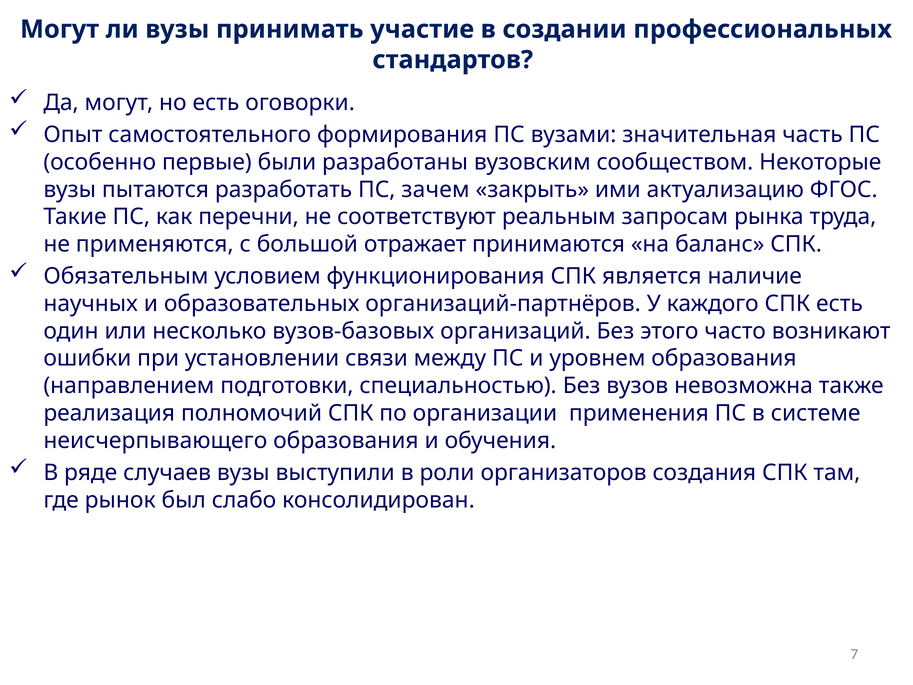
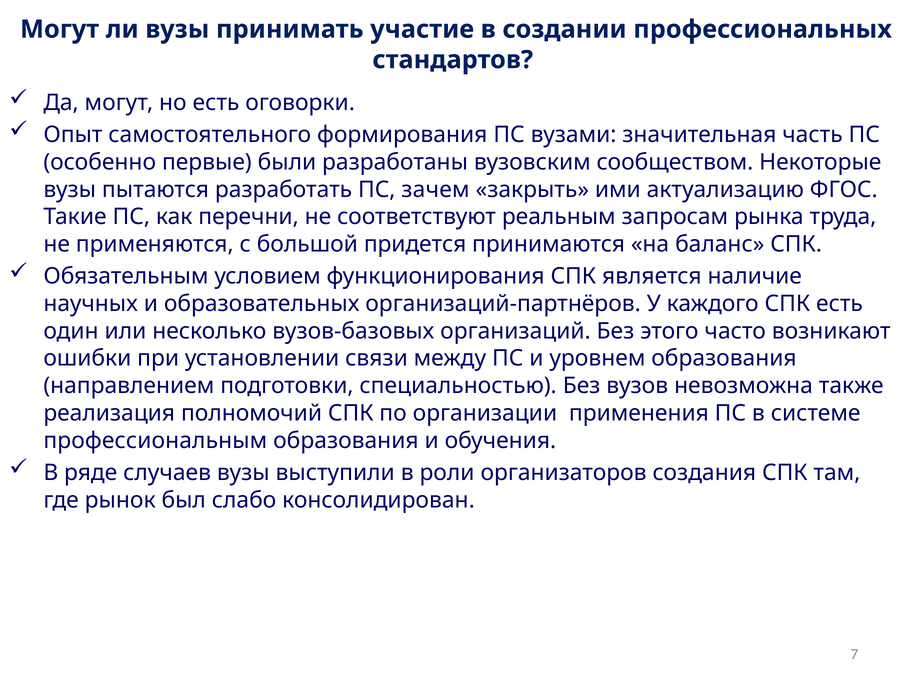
отражает: отражает -> придется
неисчерпывающего: неисчерпывающего -> профессиональным
